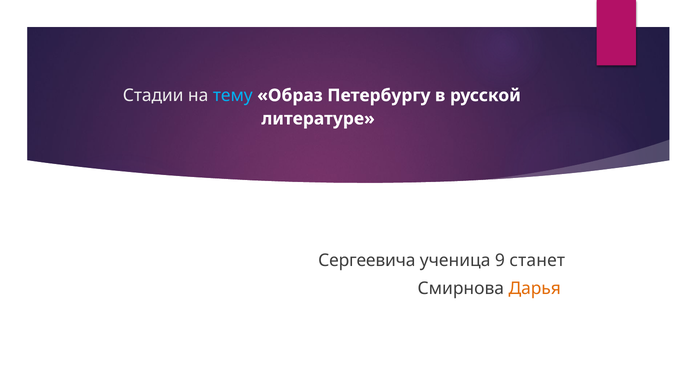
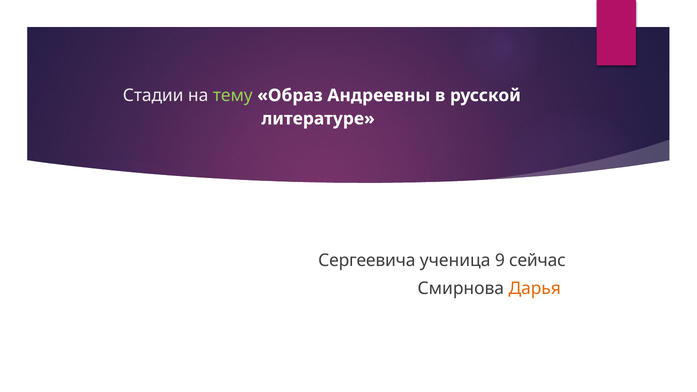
тему colour: light blue -> light green
Петербургу: Петербургу -> Андреевны
станет: станет -> сейчас
